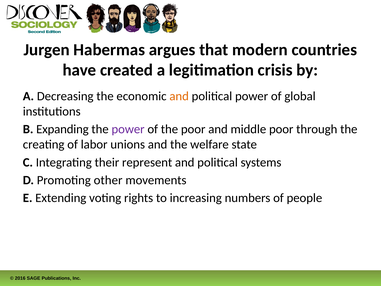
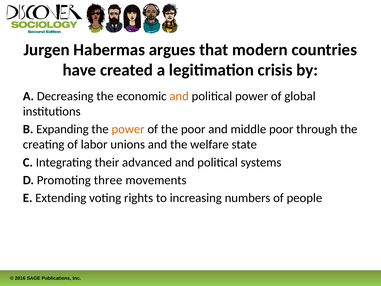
power at (128, 129) colour: purple -> orange
represent: represent -> advanced
other: other -> three
